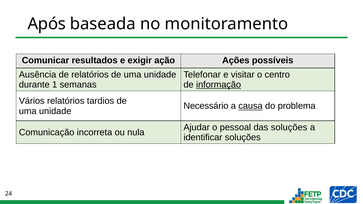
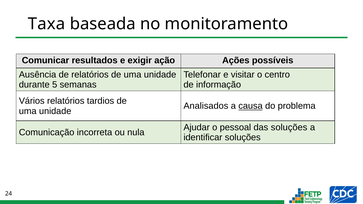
Após: Após -> Taxa
1: 1 -> 5
informação underline: present -> none
Necessário: Necessário -> Analisados
